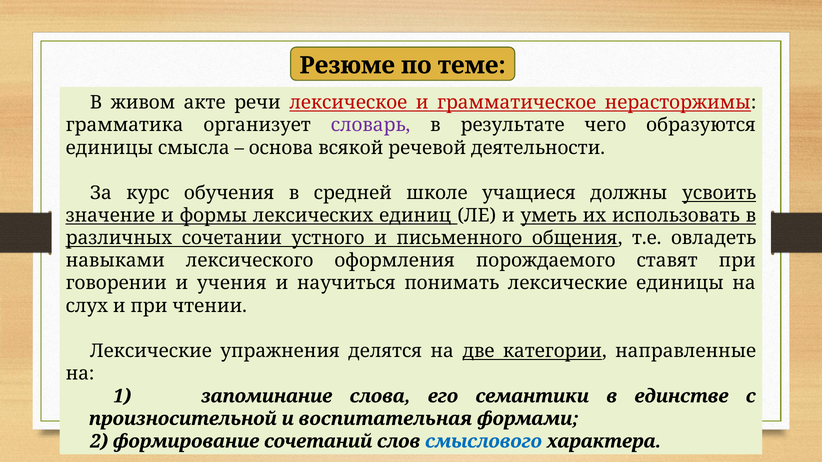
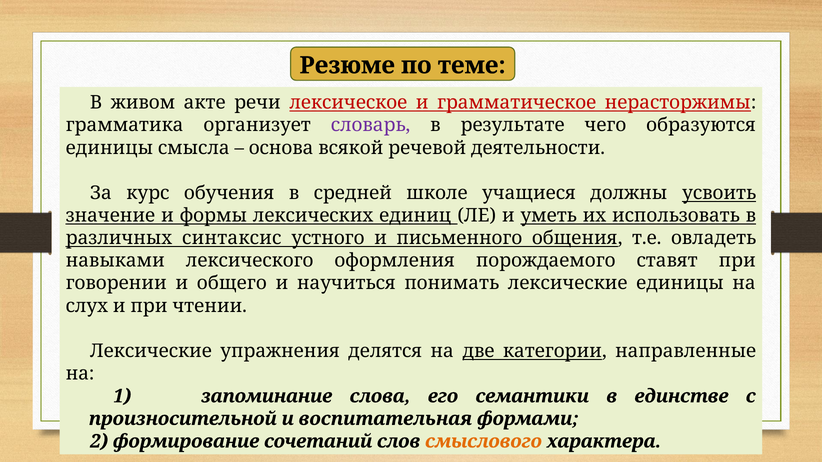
сочетании: сочетании -> синтаксис
учения: учения -> общего
смыслового colour: blue -> orange
